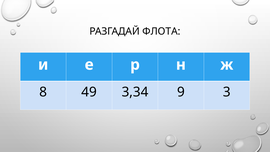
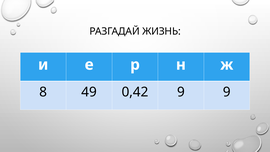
ФЛОТА: ФЛОТА -> ЖИЗНЬ
3,34: 3,34 -> 0,42
9 3: 3 -> 9
